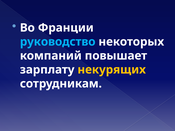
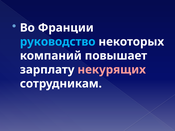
некурящих colour: yellow -> pink
